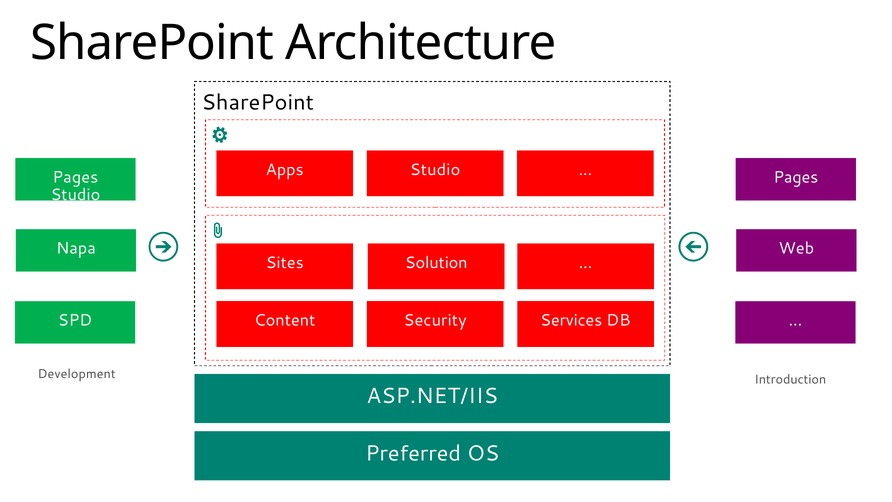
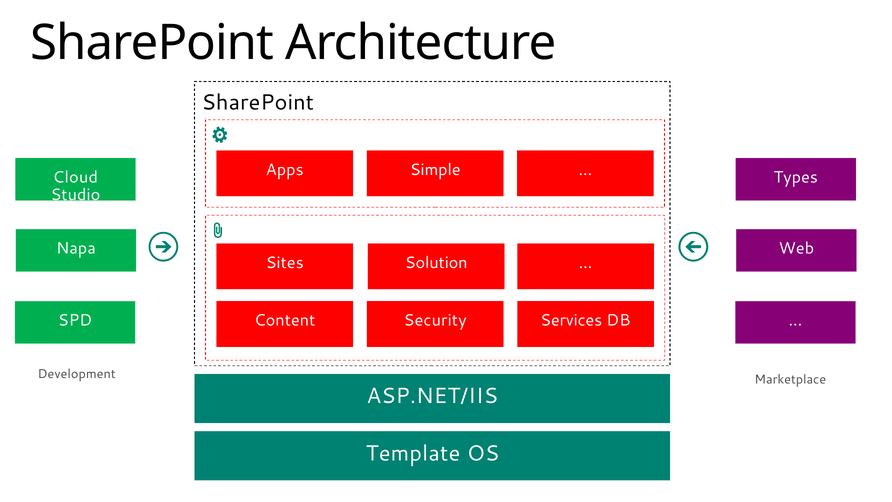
Studio at (435, 170): Studio -> Simple
Pages at (75, 177): Pages -> Cloud
Pages at (796, 177): Pages -> Types
Introduction: Introduction -> Marketplace
Preferred: Preferred -> Template
